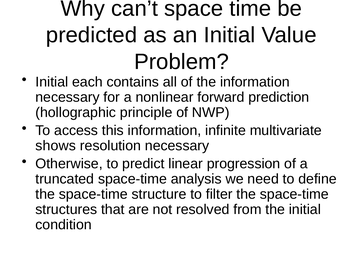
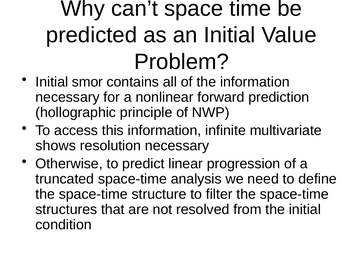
each: each -> smor
